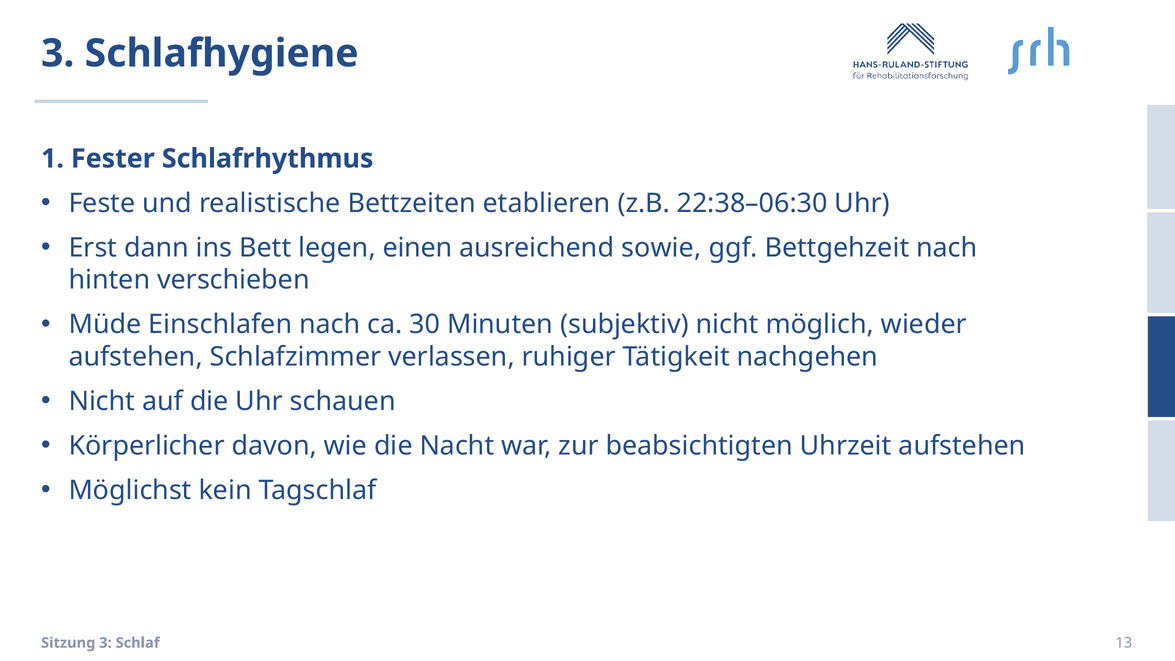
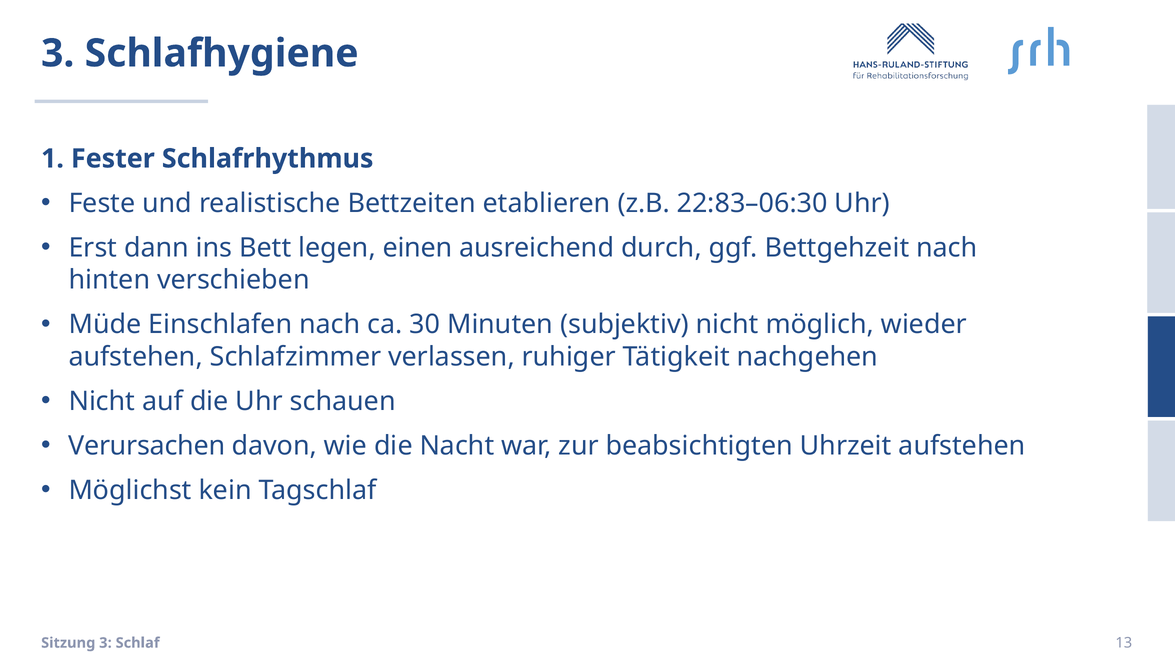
22:38–06:30: 22:38–06:30 -> 22:83–06:30
sowie: sowie -> durch
Körperlicher: Körperlicher -> Verursachen
